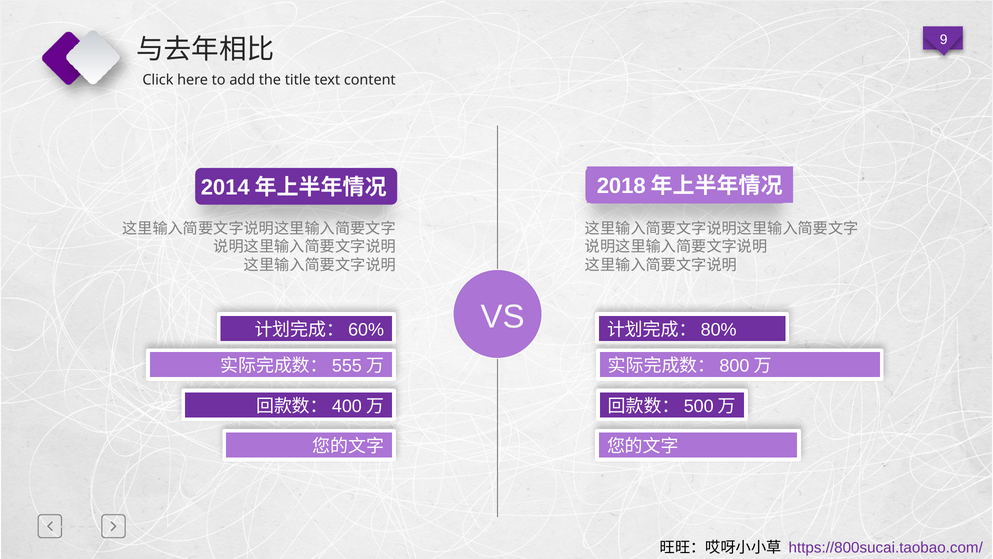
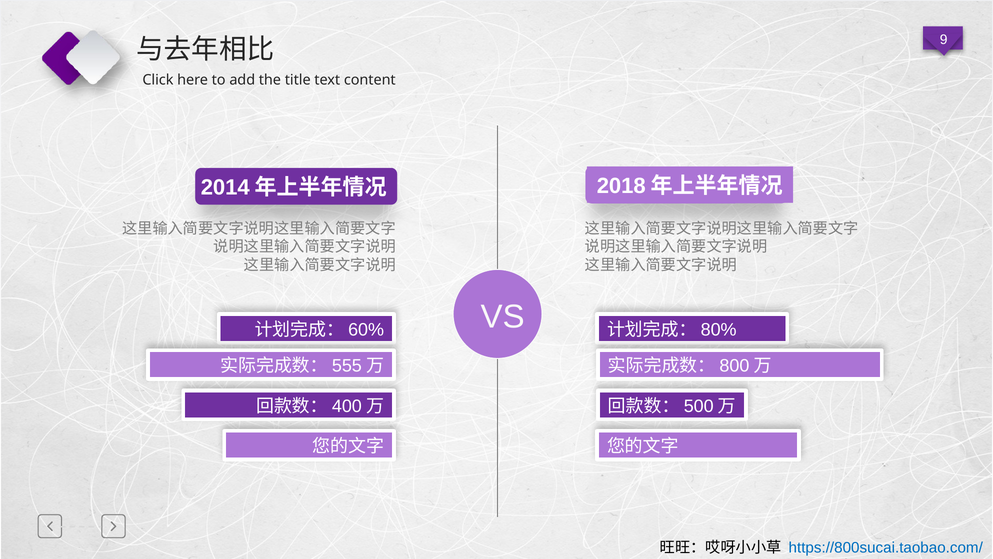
https://800sucai.taobao.com/ colour: purple -> blue
